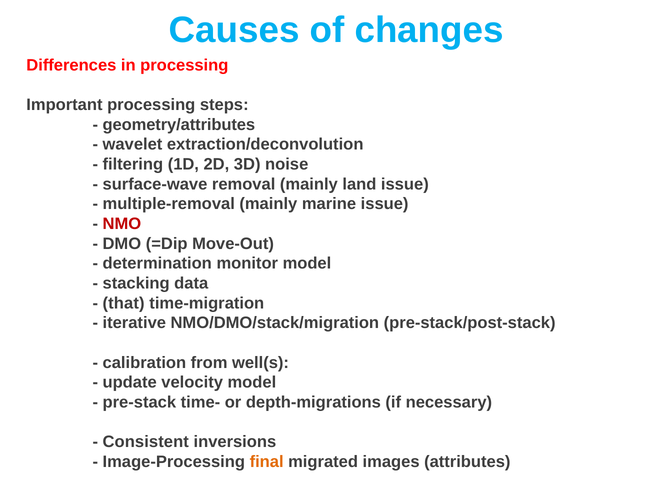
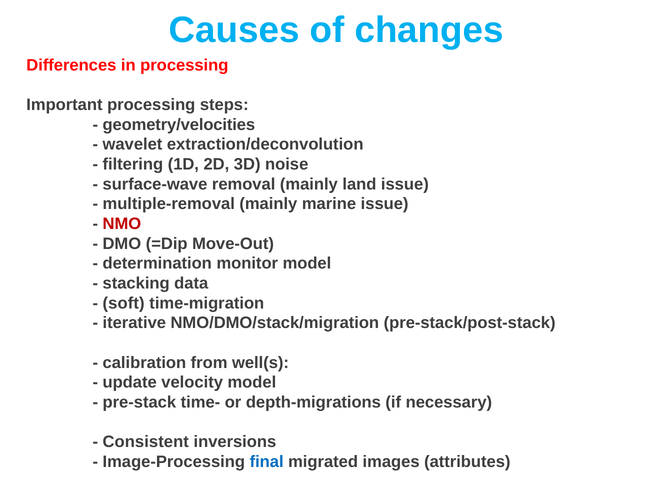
geometry/attributes: geometry/attributes -> geometry/velocities
that: that -> soft
final colour: orange -> blue
